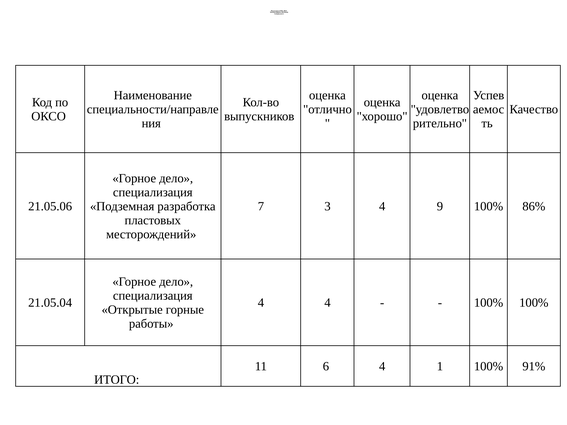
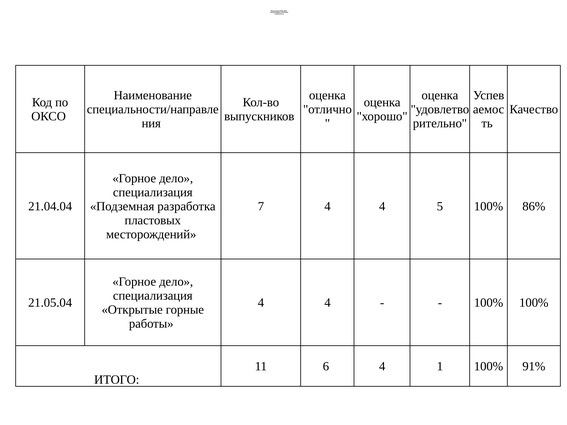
21.05.06: 21.05.06 -> 21.04.04
7 3: 3 -> 4
9: 9 -> 5
